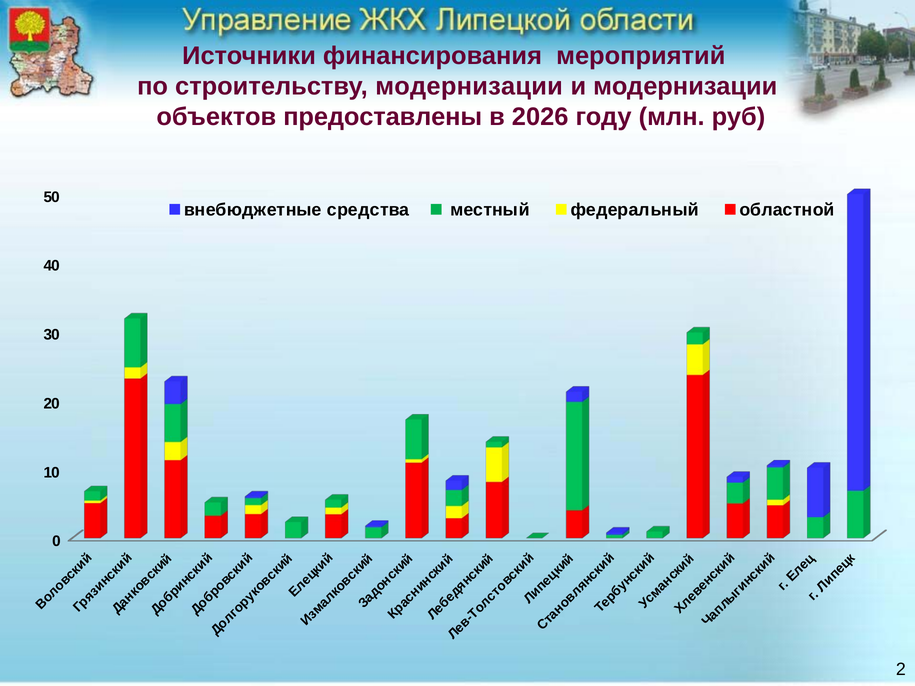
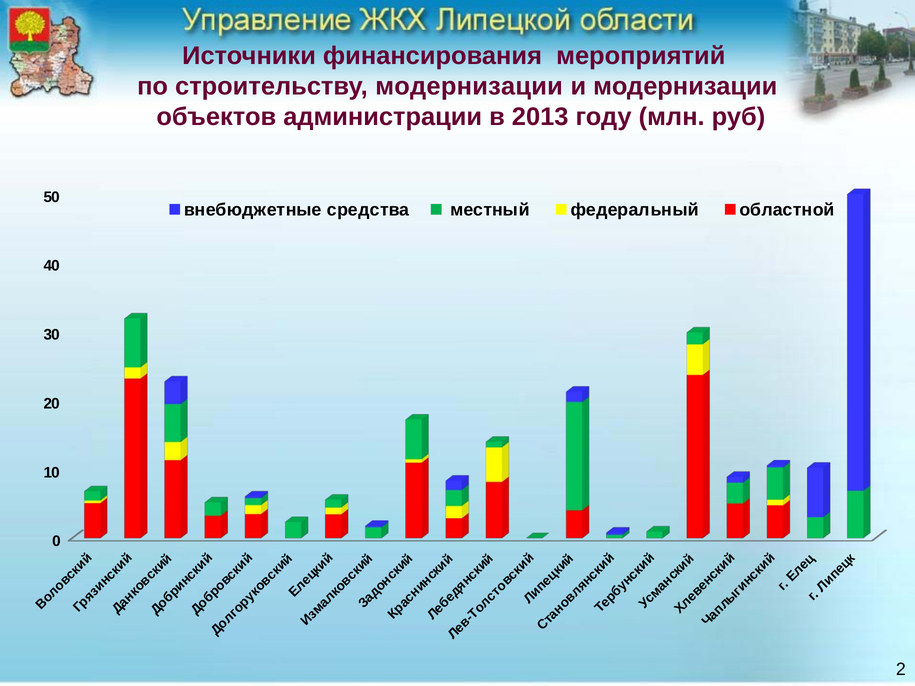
предоставлены: предоставлены -> администрации
2026: 2026 -> 2013
